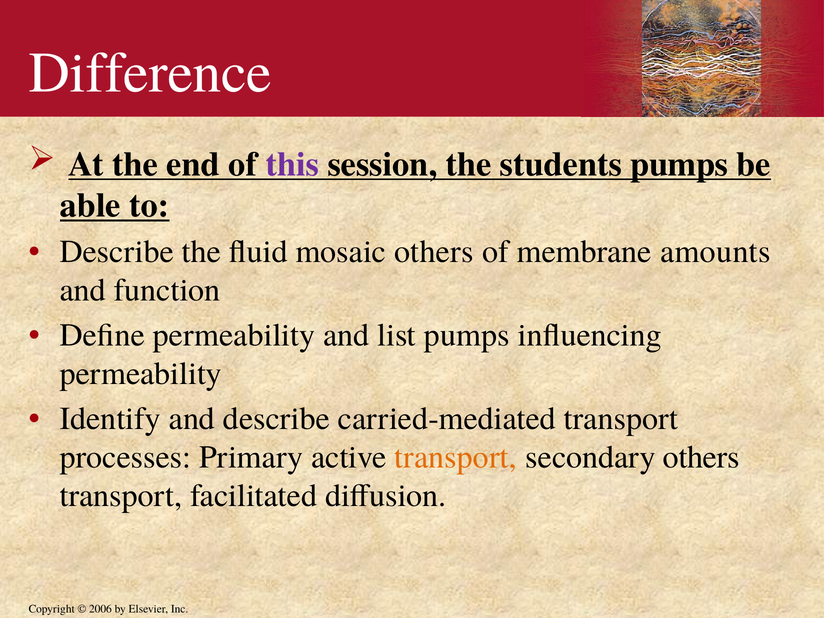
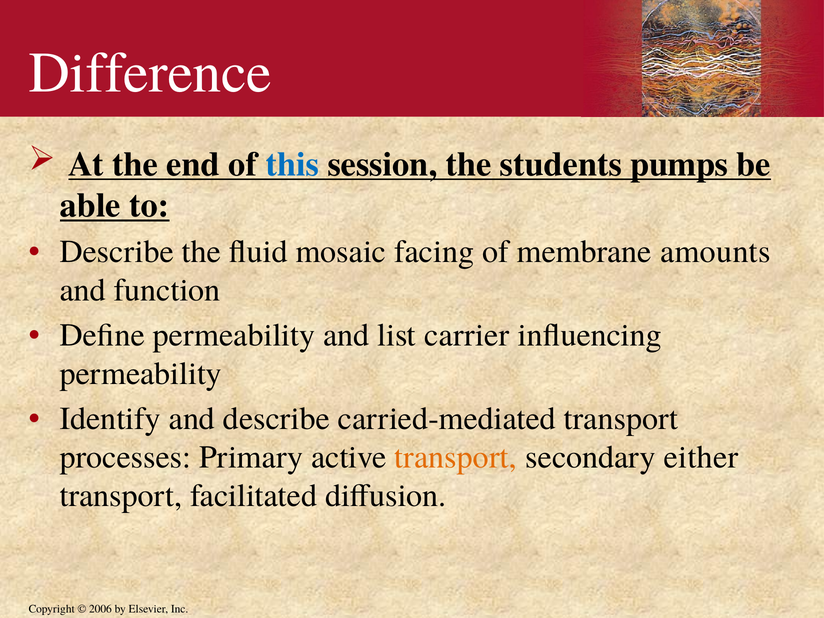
this colour: purple -> blue
mosaic others: others -> facing
list pumps: pumps -> carrier
secondary others: others -> either
